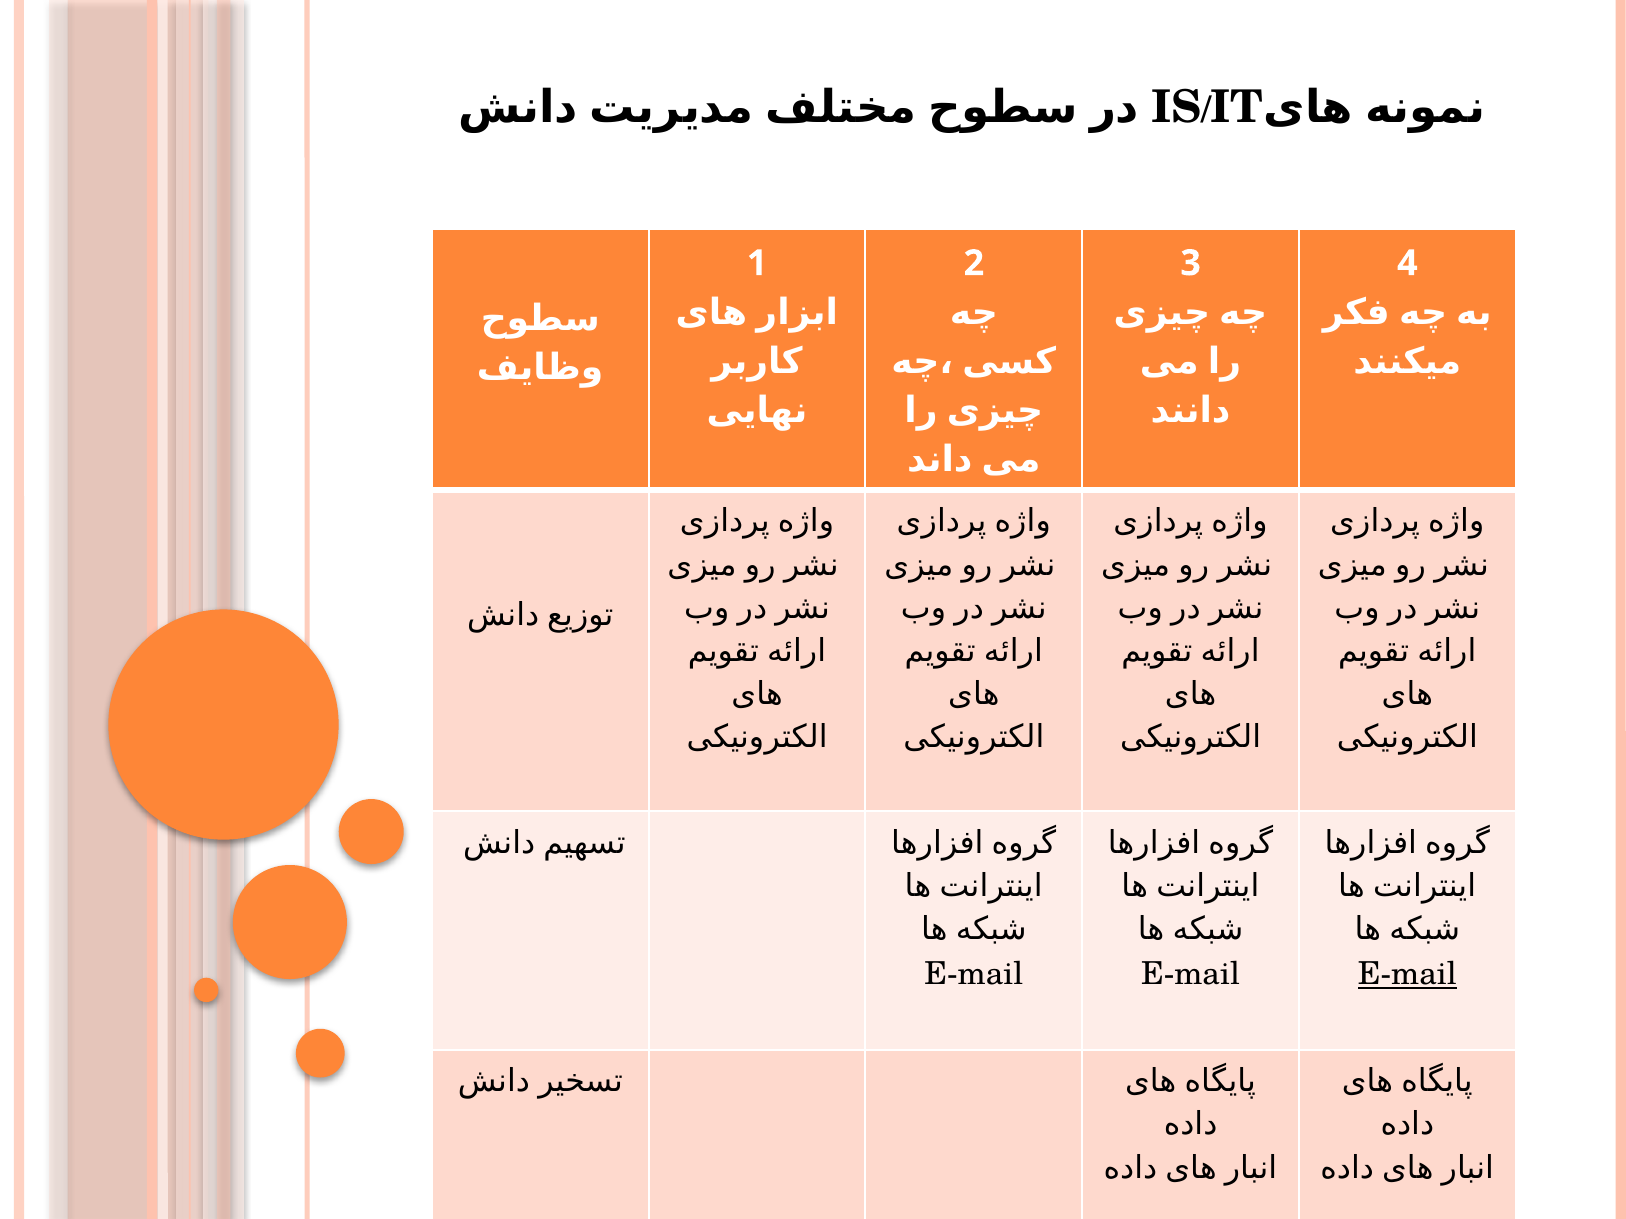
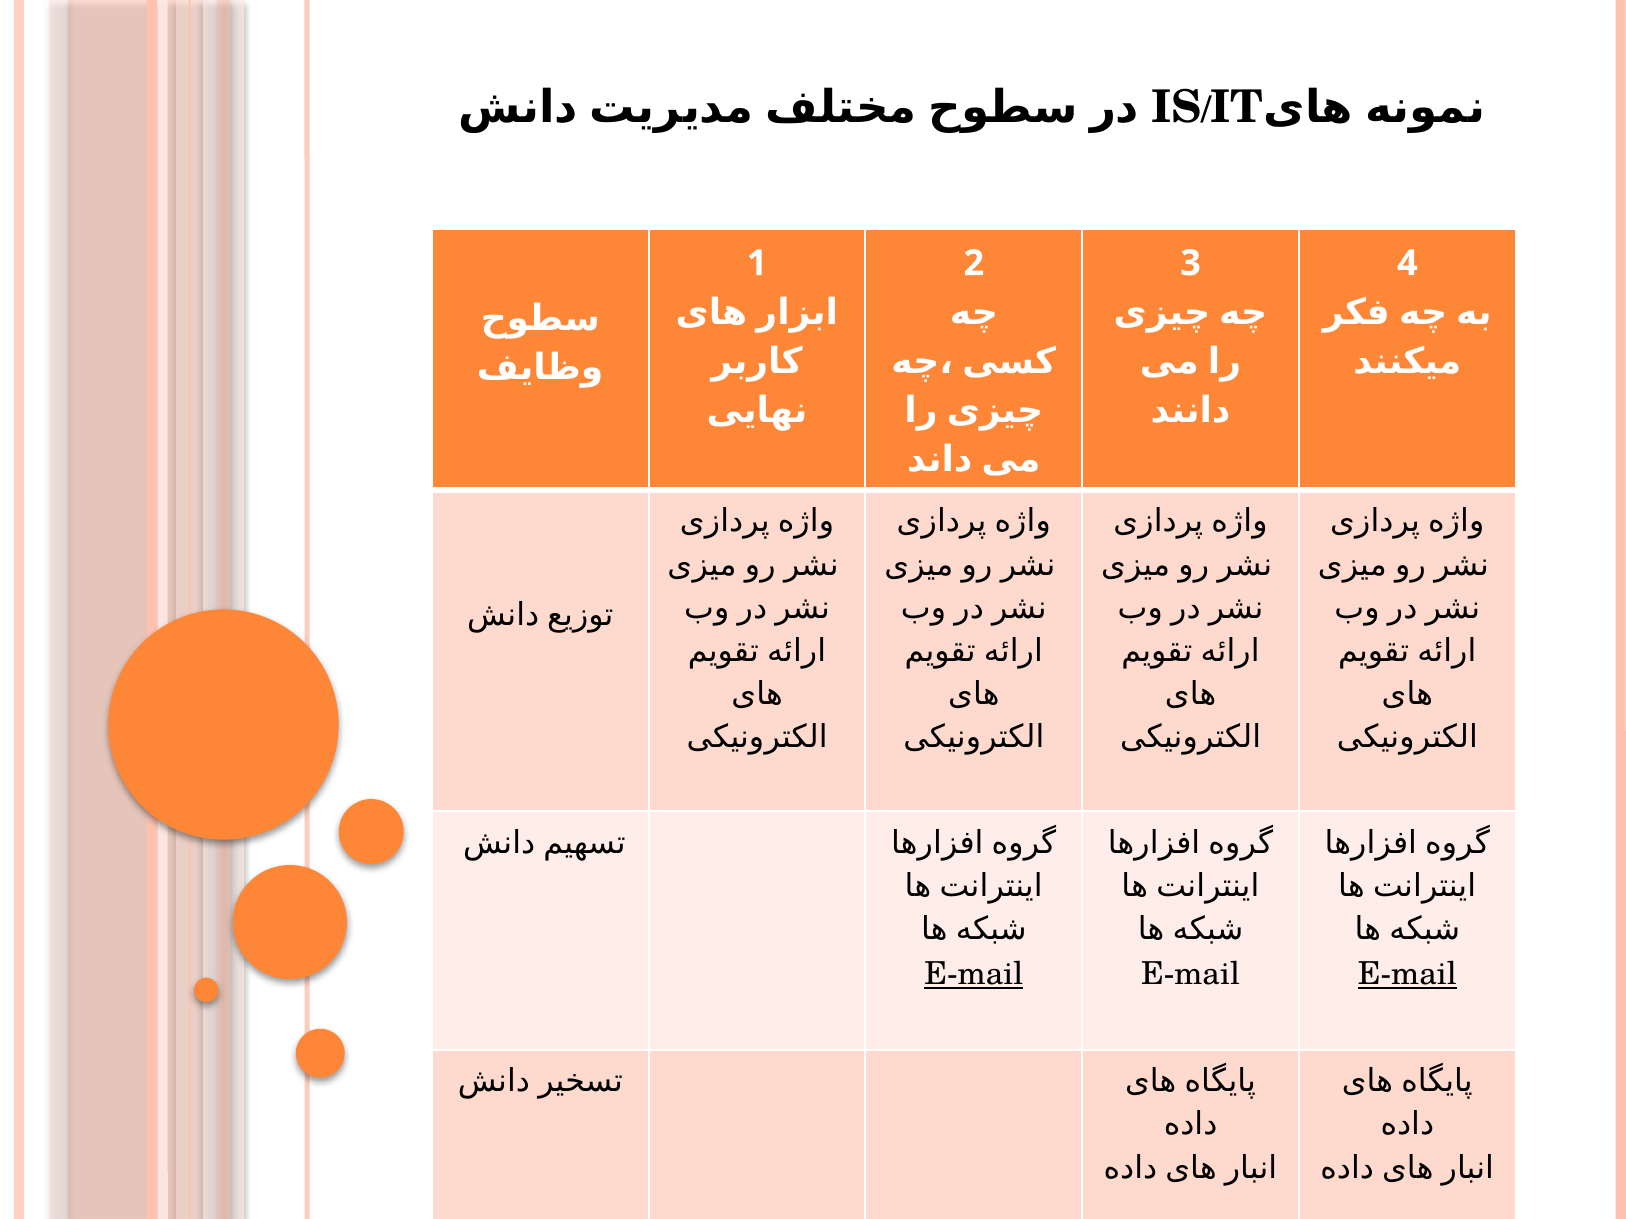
E-mail at (974, 975) underline: none -> present
